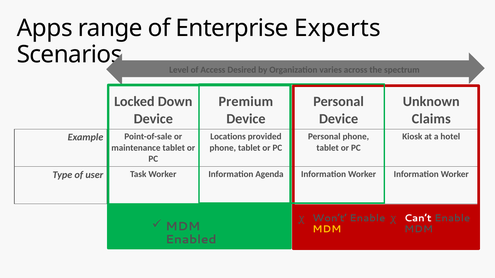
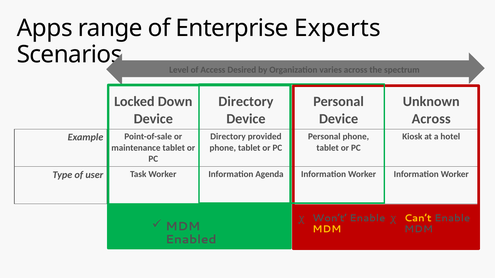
Premium at (246, 102): Premium -> Directory
Claims at (431, 119): Claims -> Across
Locations at (228, 137): Locations -> Directory
Can’t colour: white -> yellow
